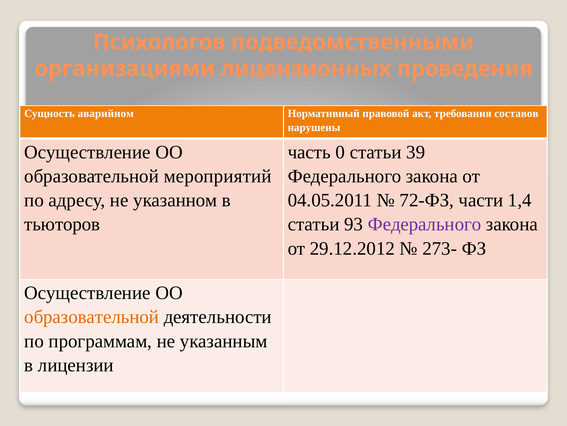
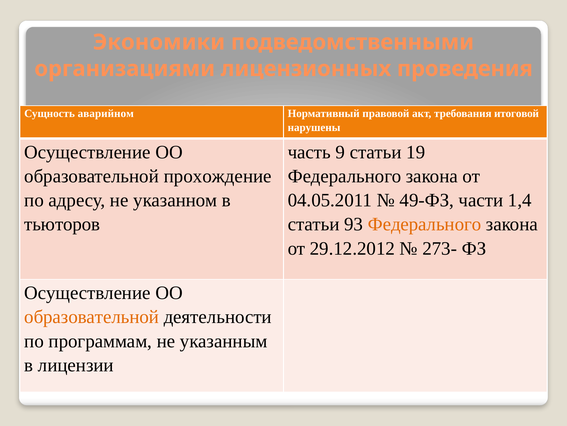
Психологов: Психологов -> Экономики
составов: составов -> итоговой
0: 0 -> 9
39: 39 -> 19
мероприятий: мероприятий -> прохождение
72-ФЗ: 72-ФЗ -> 49-ФЗ
Федерального at (425, 224) colour: purple -> orange
